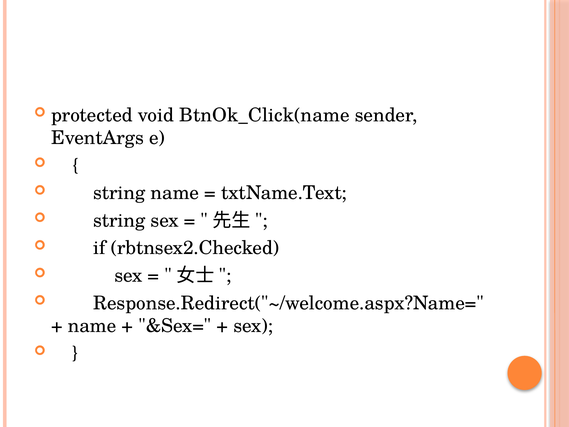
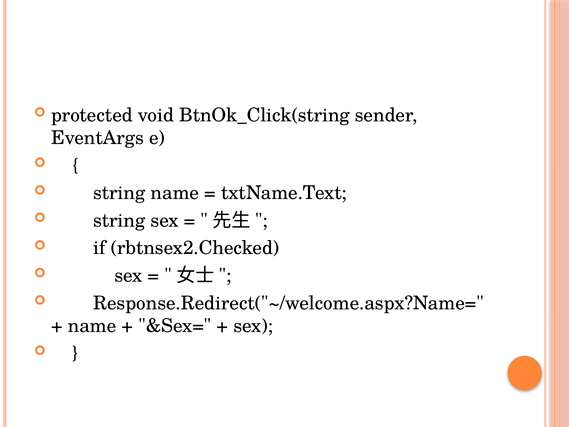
BtnOk_Click(name: BtnOk_Click(name -> BtnOk_Click(string
